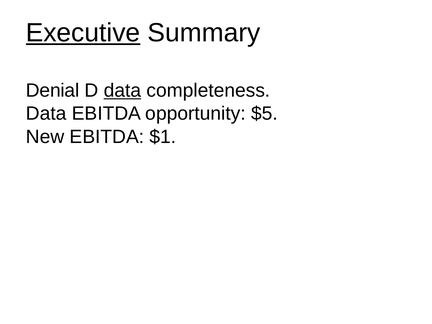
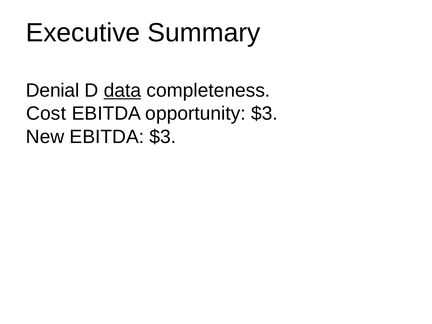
Executive underline: present -> none
Data at (46, 114): Data -> Cost
opportunity $5: $5 -> $3
EBITDA $1: $1 -> $3
